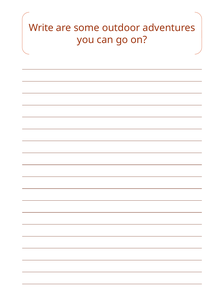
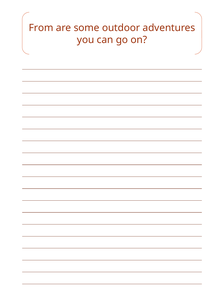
Write: Write -> From
